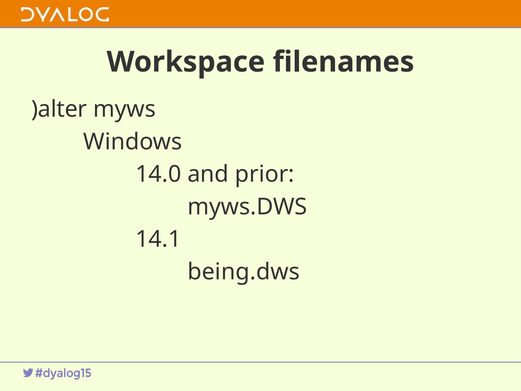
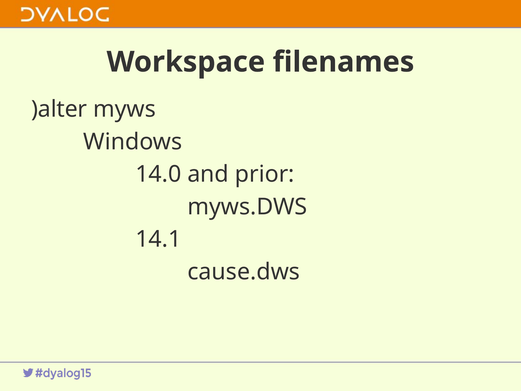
being.dws: being.dws -> cause.dws
